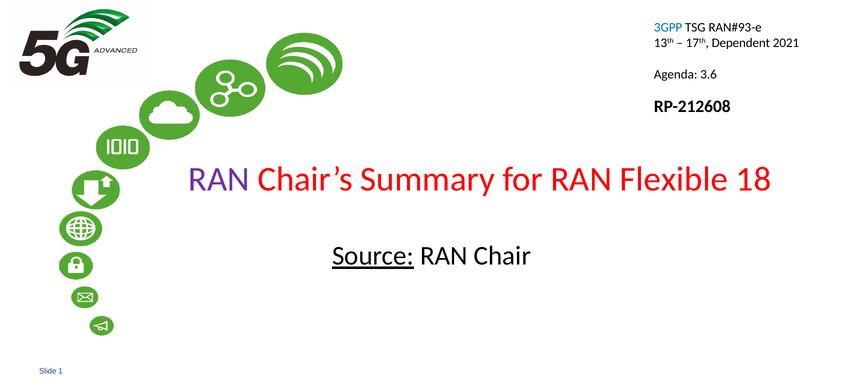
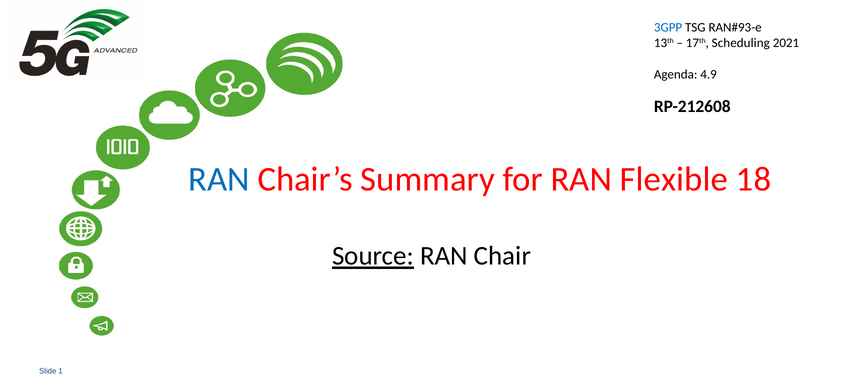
Dependent: Dependent -> Scheduling
3.6: 3.6 -> 4.9
RAN at (219, 179) colour: purple -> blue
